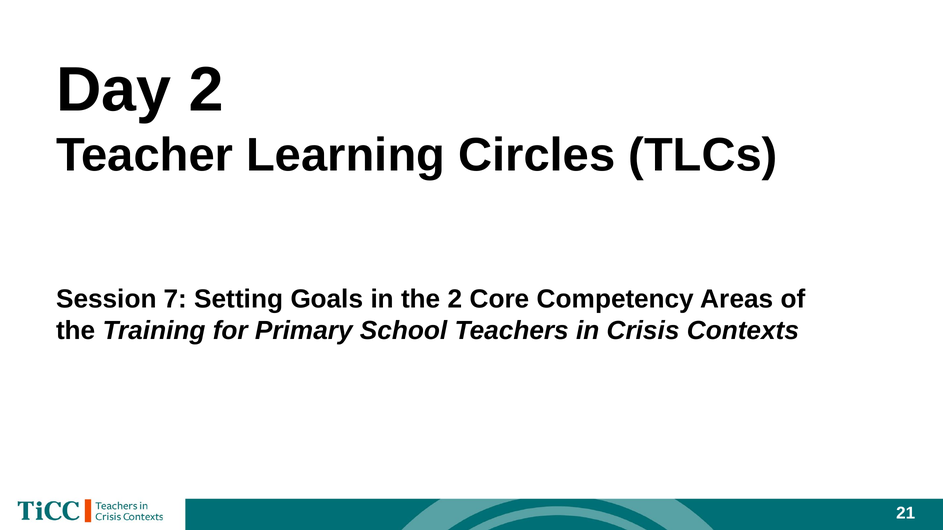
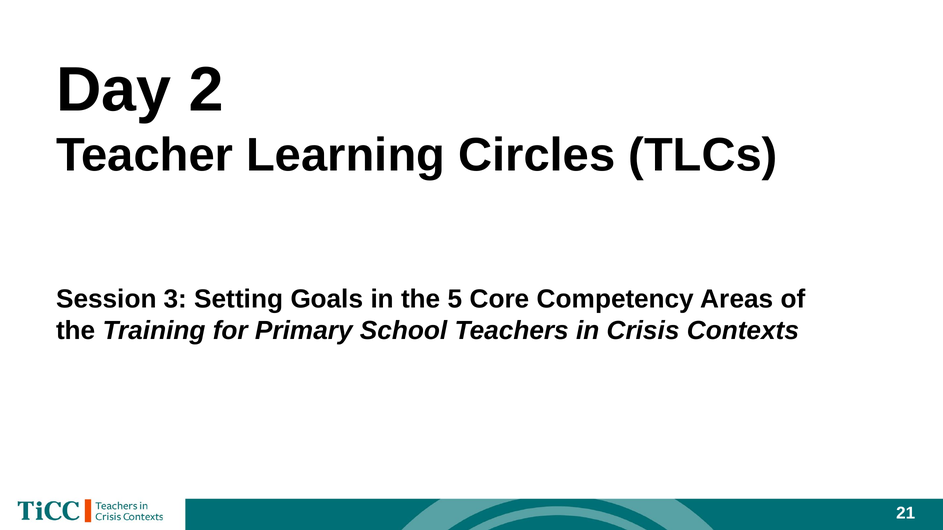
7: 7 -> 3
the 2: 2 -> 5
